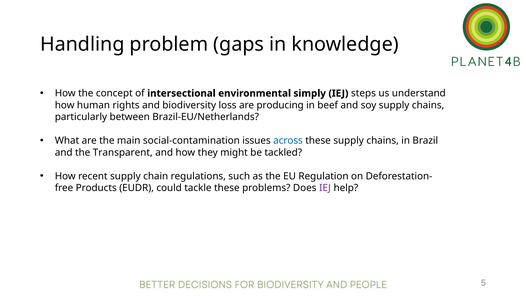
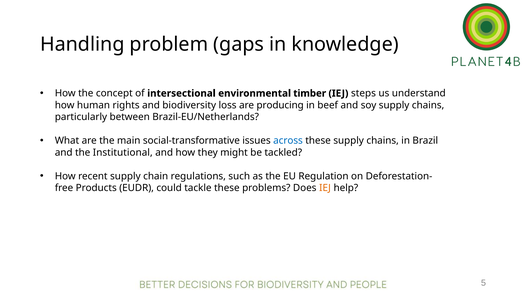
simply: simply -> timber
social-contamination: social-contamination -> social-transformative
Transparent: Transparent -> Institutional
IEJ at (325, 188) colour: purple -> orange
